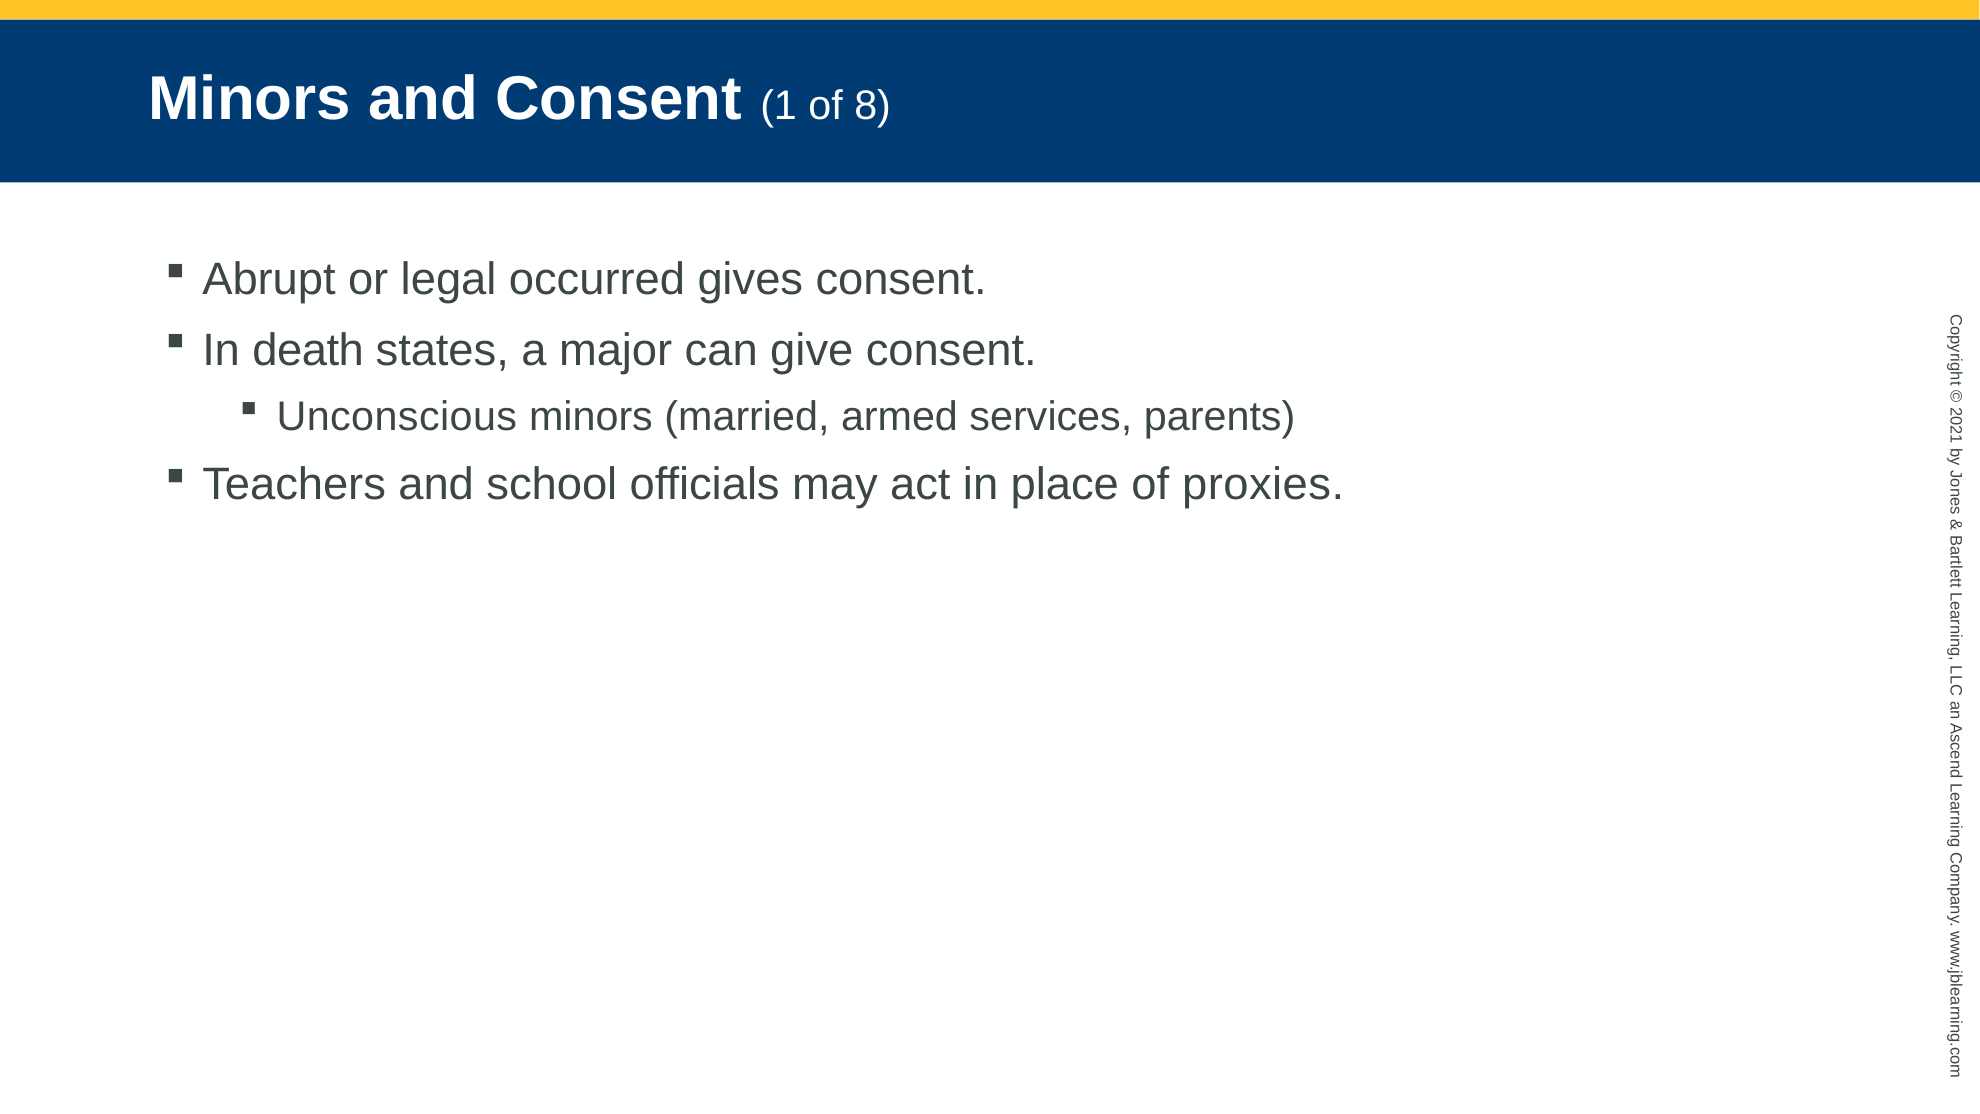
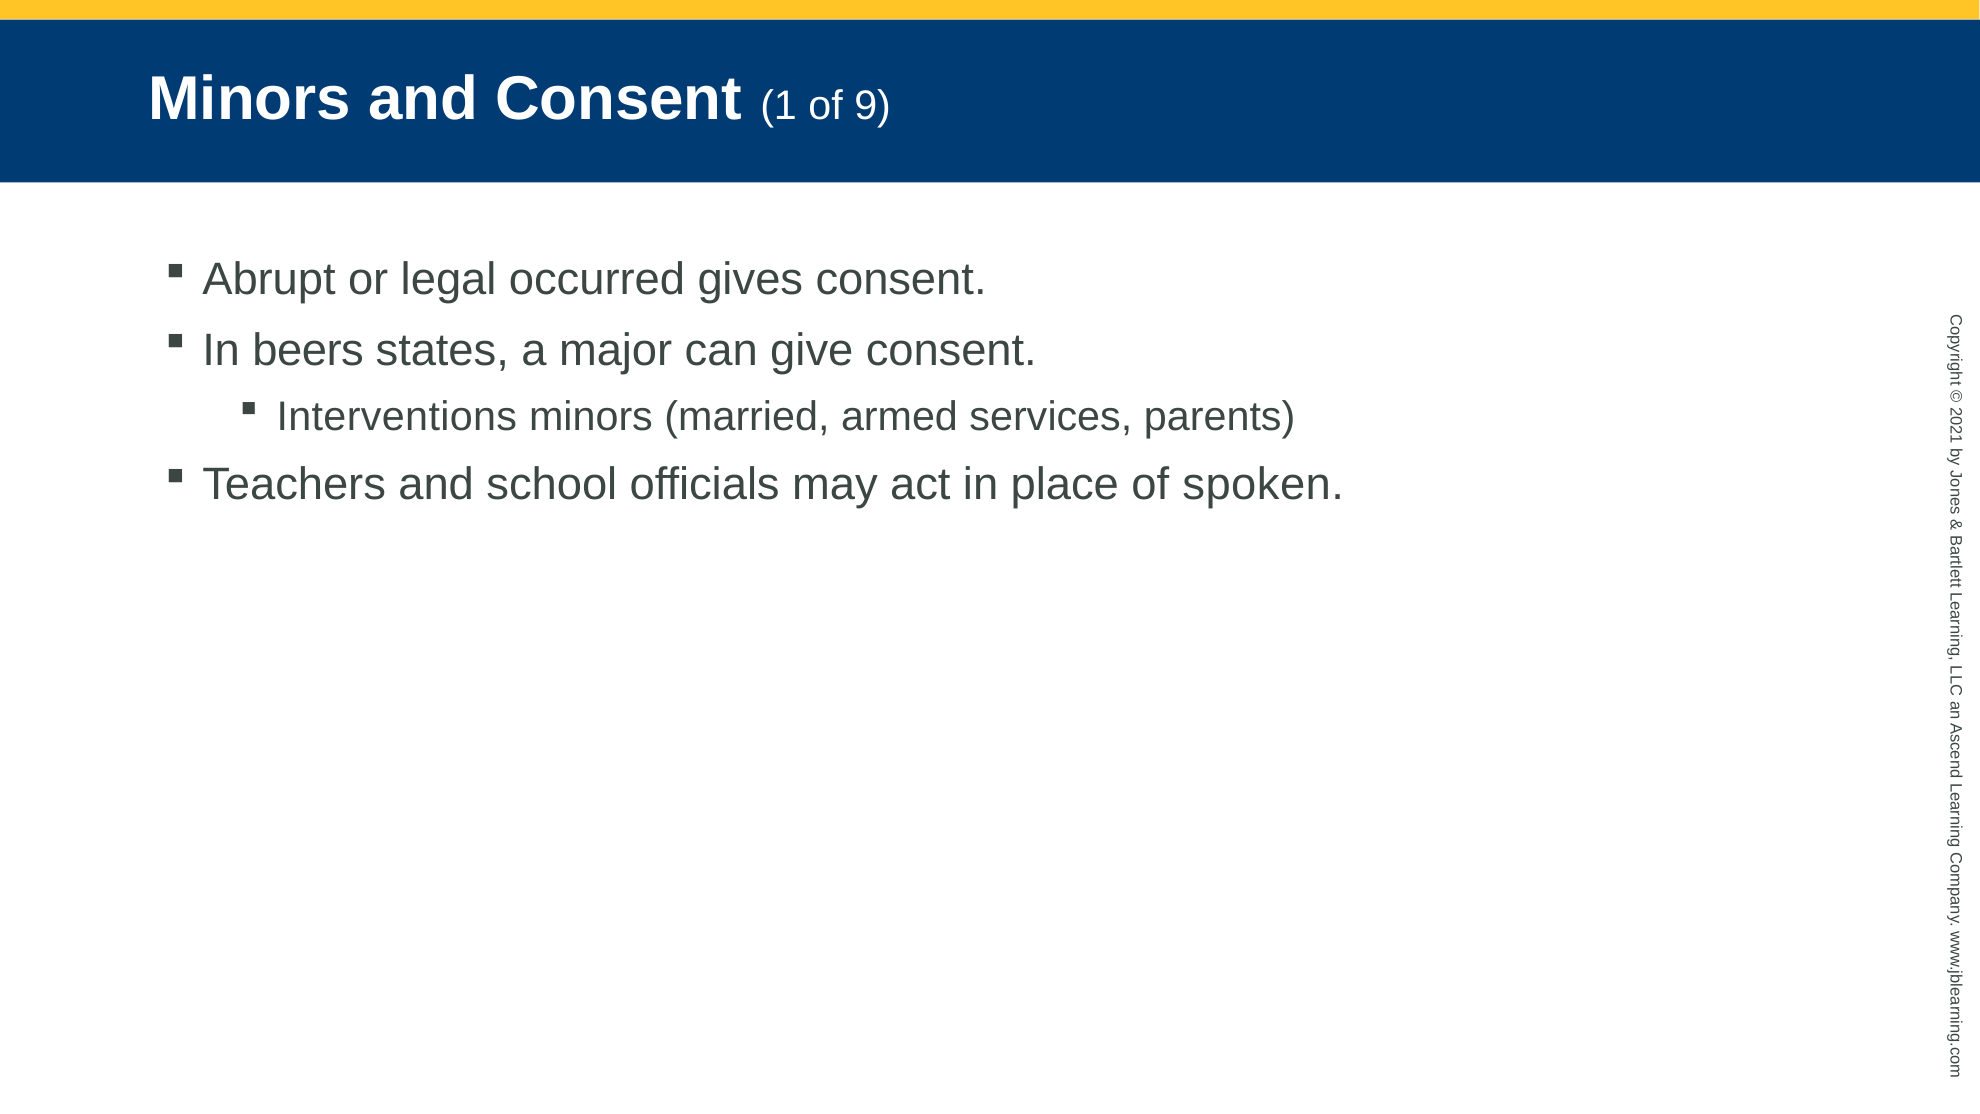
8: 8 -> 9
death: death -> beers
Unconscious: Unconscious -> Interventions
proxies: proxies -> spoken
